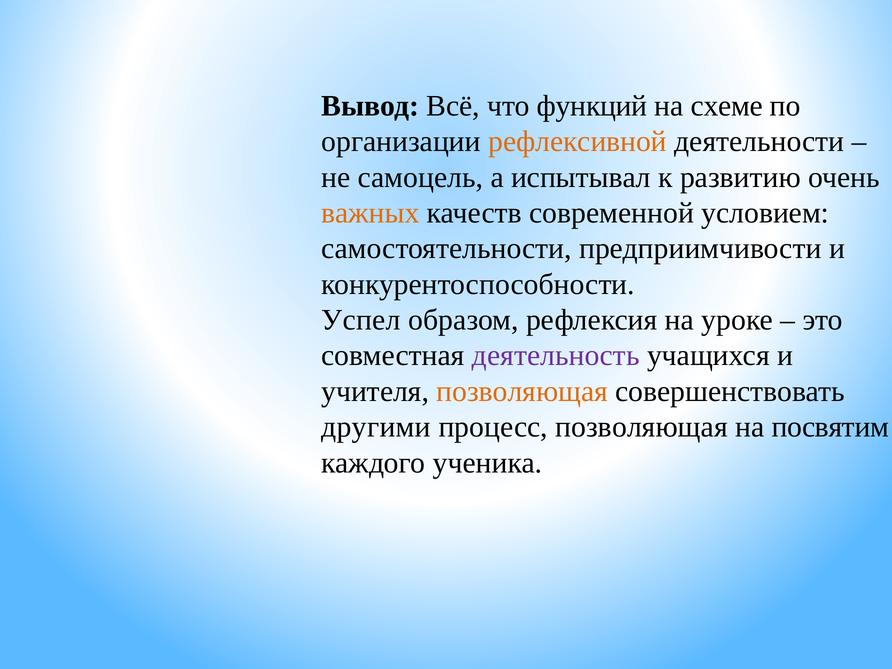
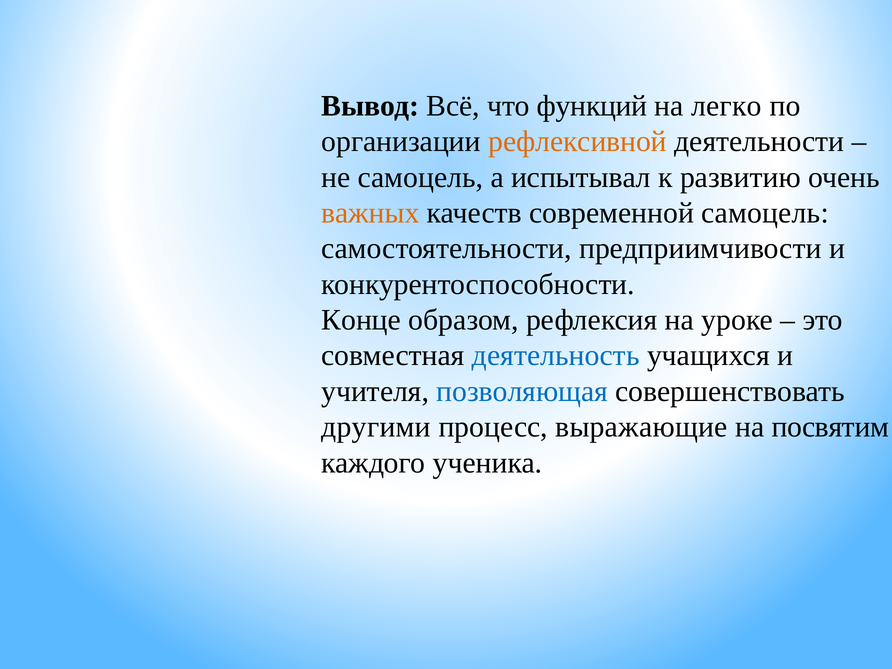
схеме: схеме -> легко
современной условием: условием -> самоцель
Успел: Успел -> Конце
деятельность colour: purple -> blue
позволяющая at (522, 391) colour: orange -> blue
процесс позволяющая: позволяющая -> выражающие
